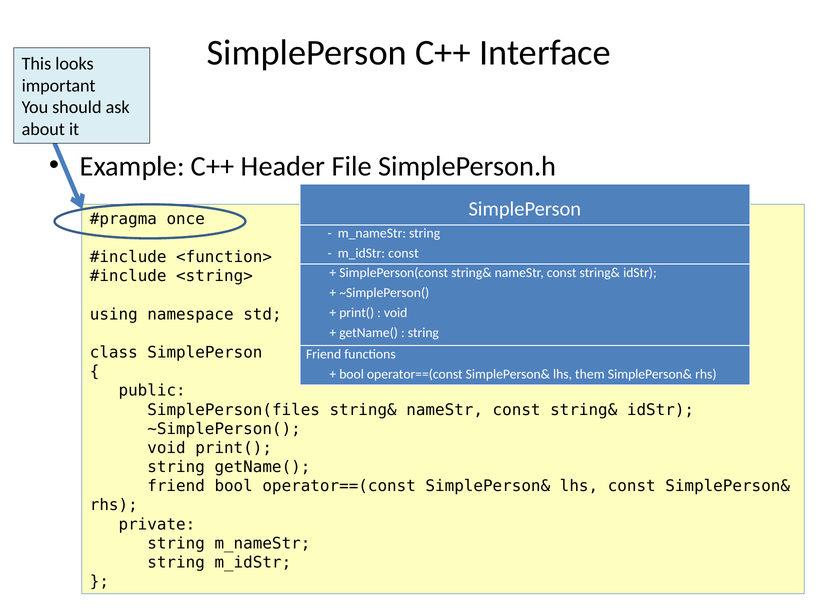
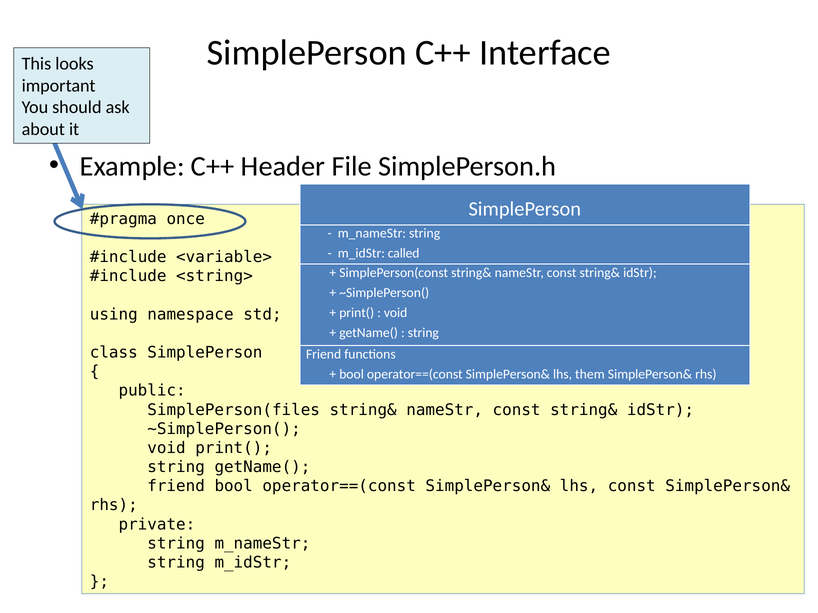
m_idStr const: const -> called
<function>: <function> -> <variable>
